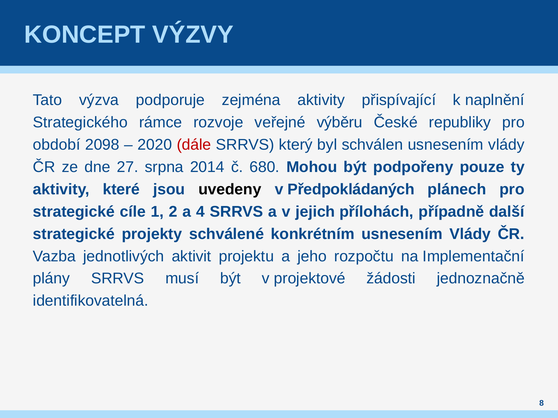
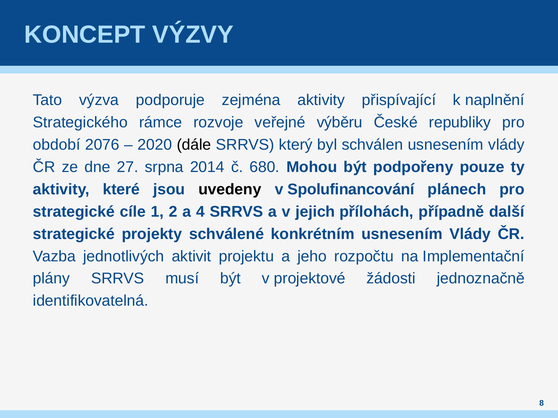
2098: 2098 -> 2076
dále colour: red -> black
Předpokládaných: Předpokládaných -> Spolufinancování
